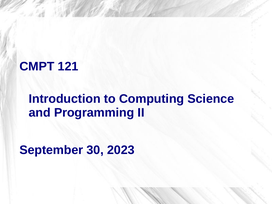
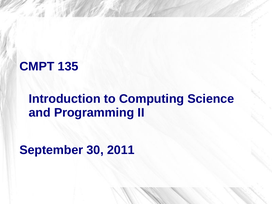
121: 121 -> 135
2023: 2023 -> 2011
